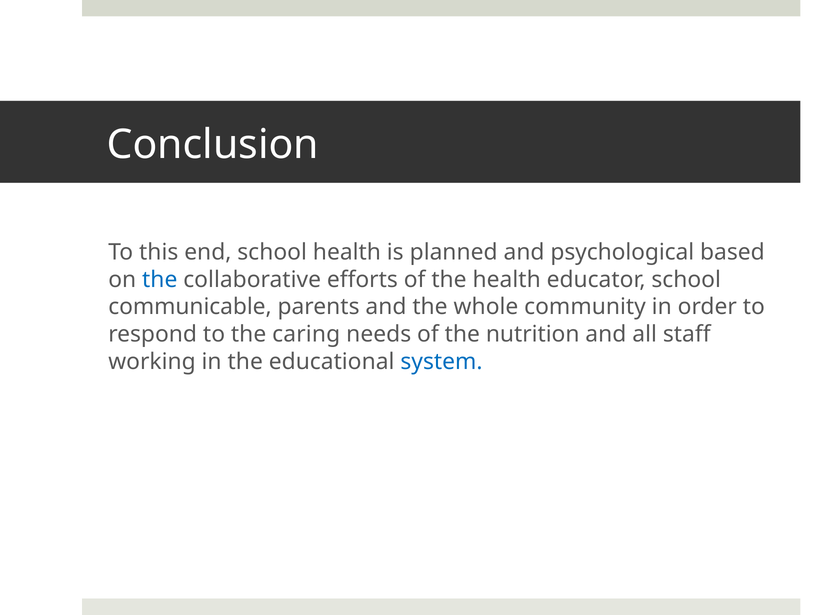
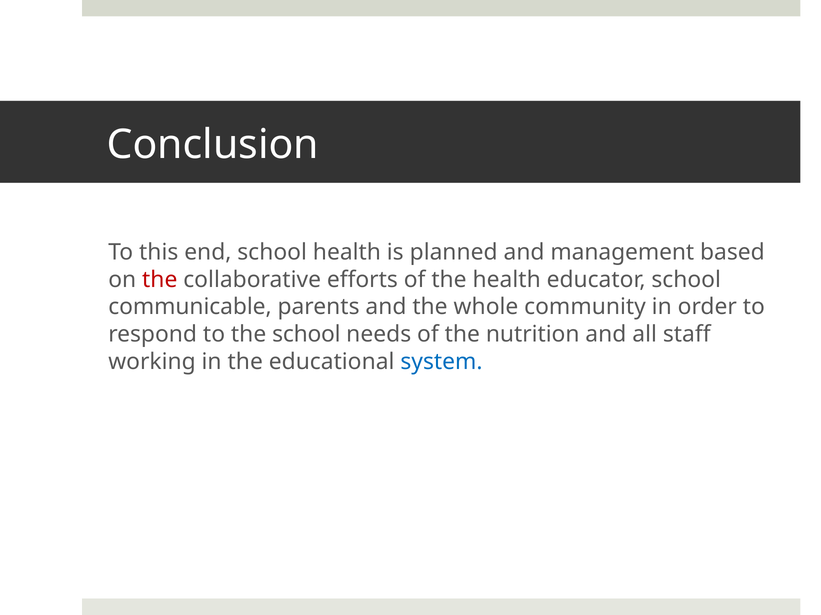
psychological: psychological -> management
the at (160, 280) colour: blue -> red
the caring: caring -> school
